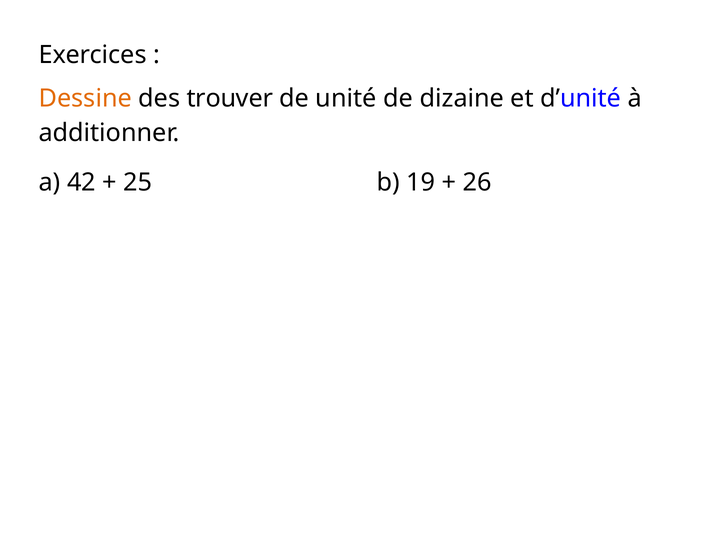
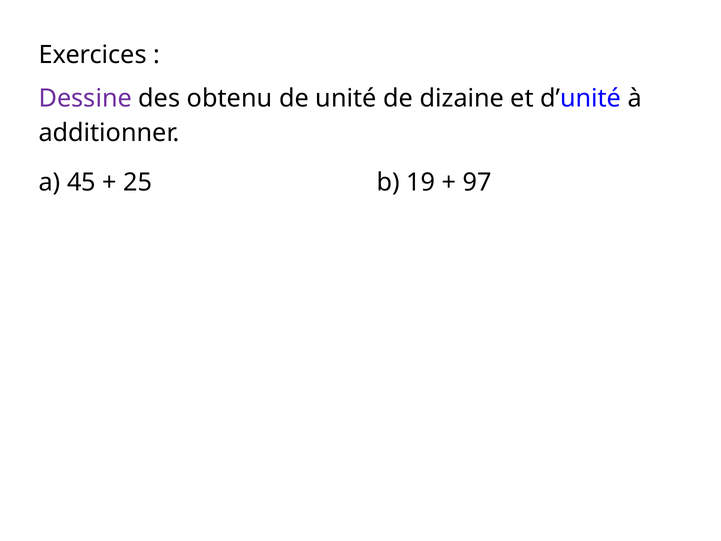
Dessine colour: orange -> purple
trouver: trouver -> obtenu
42: 42 -> 45
26: 26 -> 97
